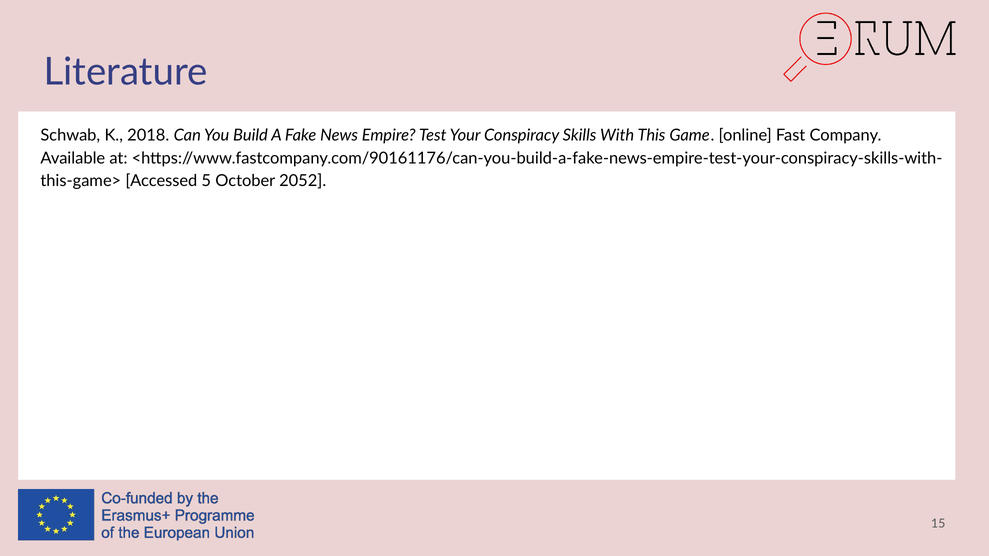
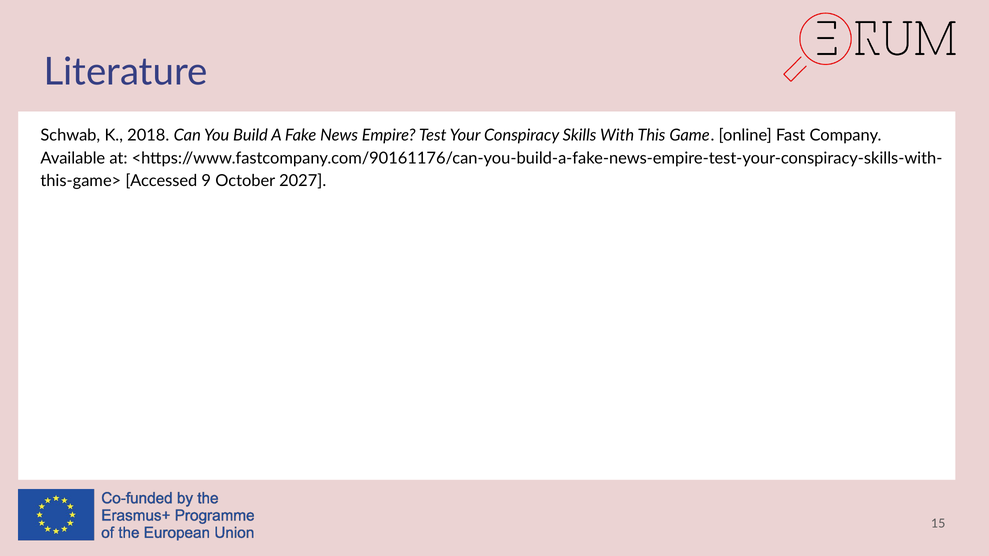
5: 5 -> 9
2052: 2052 -> 2027
